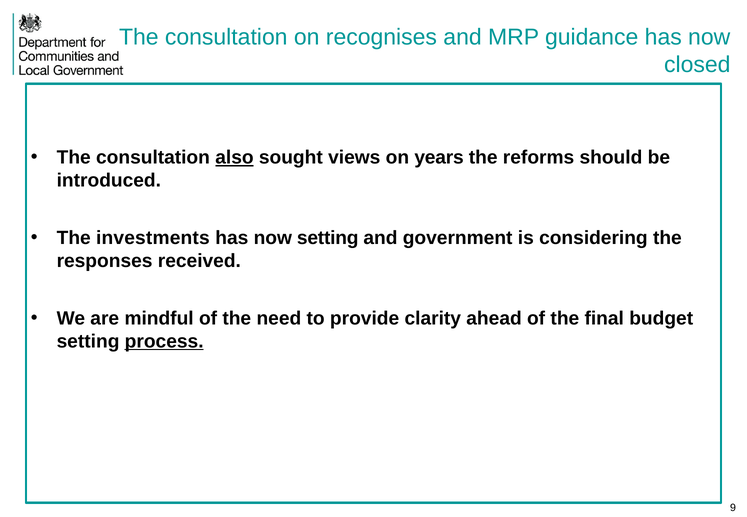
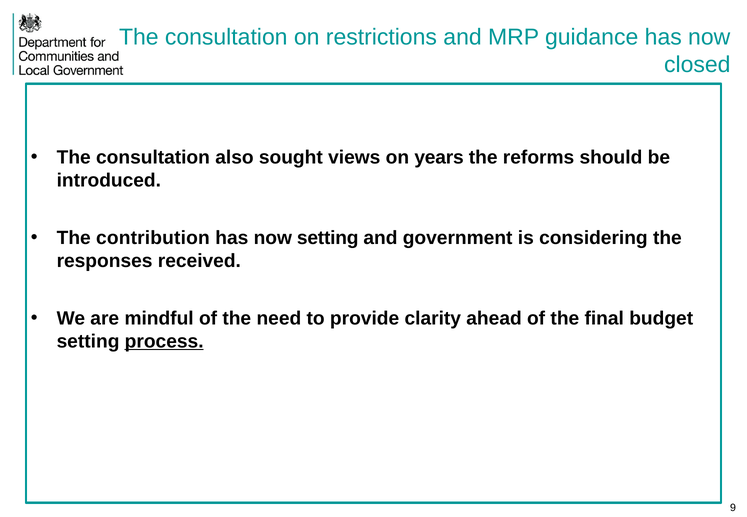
recognises: recognises -> restrictions
also underline: present -> none
investments: investments -> contribution
